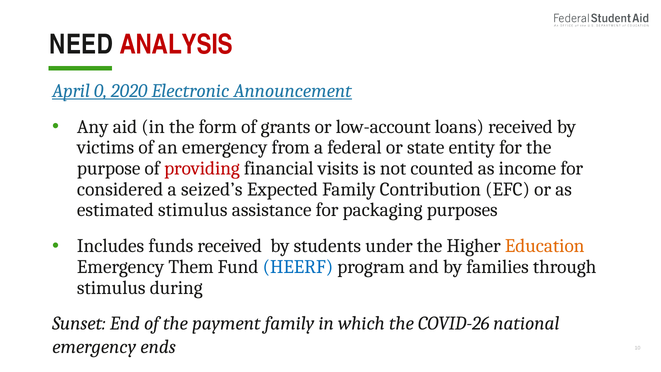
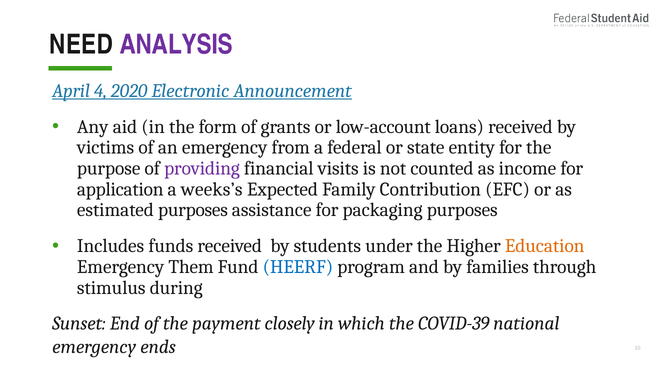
ANALYSIS colour: red -> purple
0: 0 -> 4
providing colour: red -> purple
considered: considered -> application
seized’s: seized’s -> weeks’s
estimated stimulus: stimulus -> purposes
payment family: family -> closely
COVID-26: COVID-26 -> COVID-39
